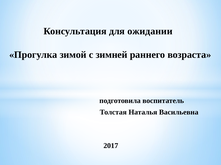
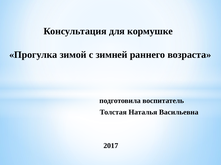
ожидании: ожидании -> кормушке
